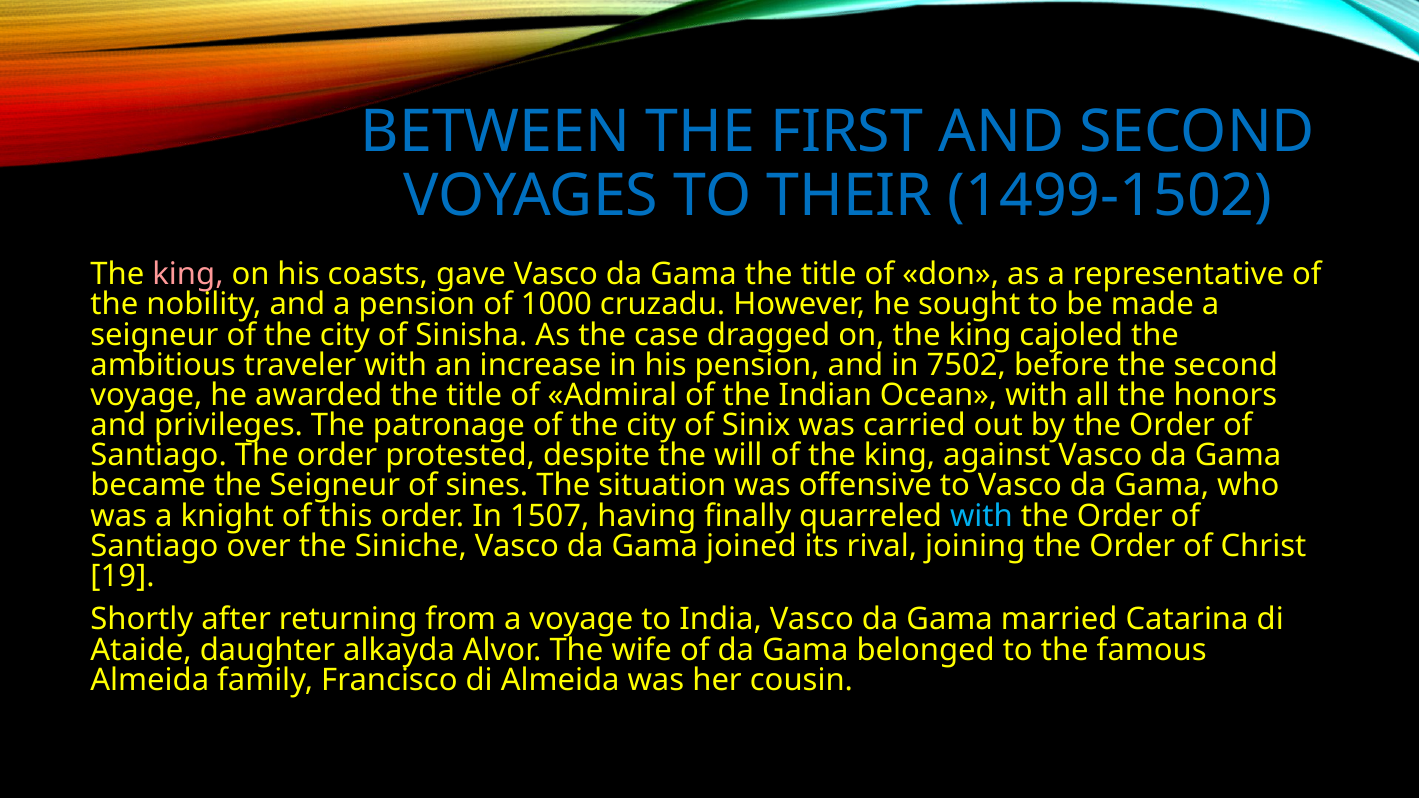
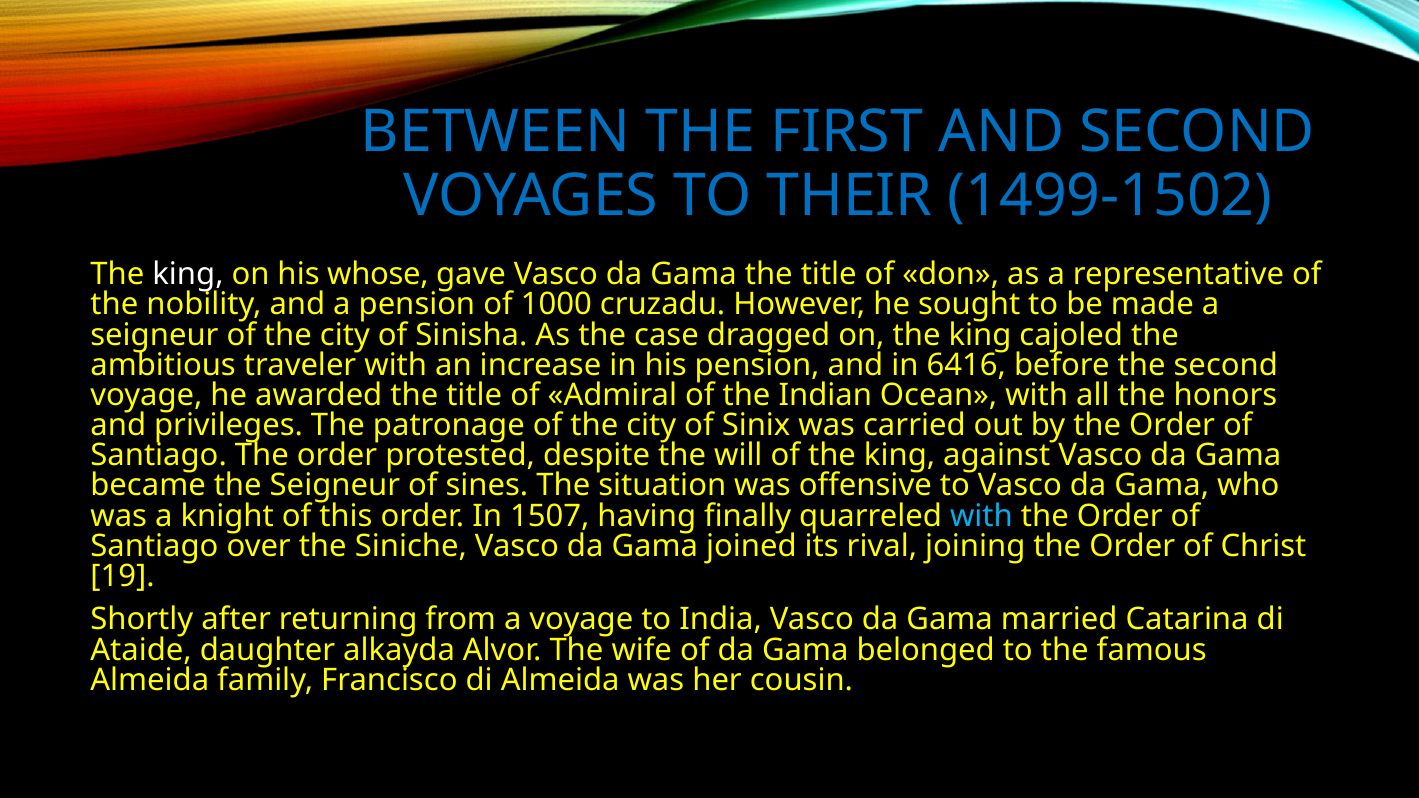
king at (188, 275) colour: pink -> white
coasts: coasts -> whose
7502: 7502 -> 6416
